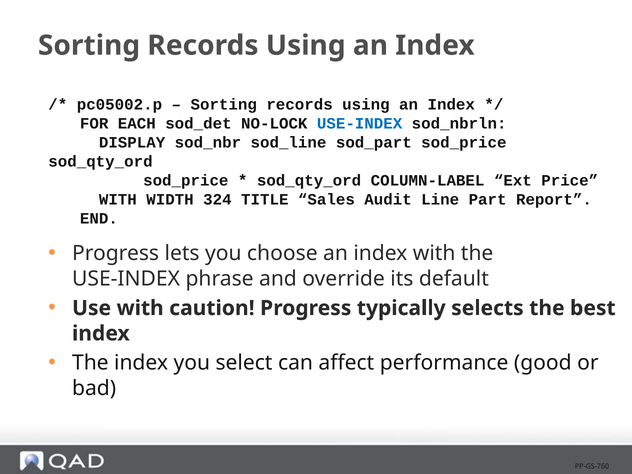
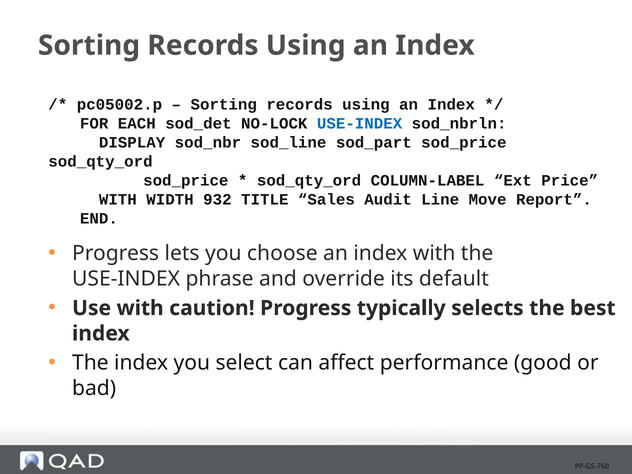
324: 324 -> 932
Part: Part -> Move
